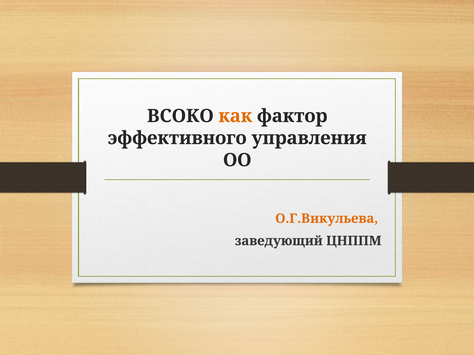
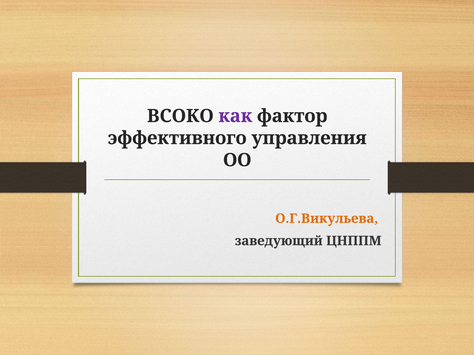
как colour: orange -> purple
